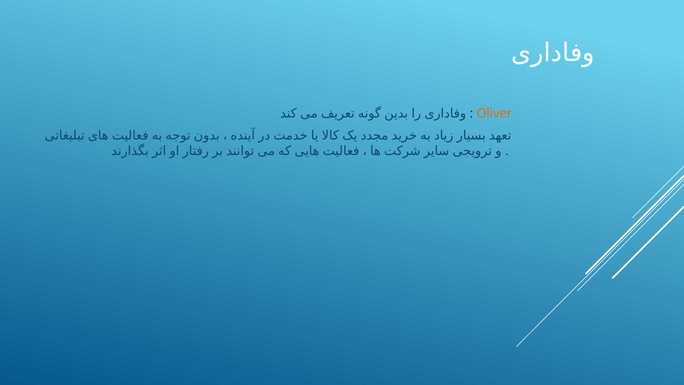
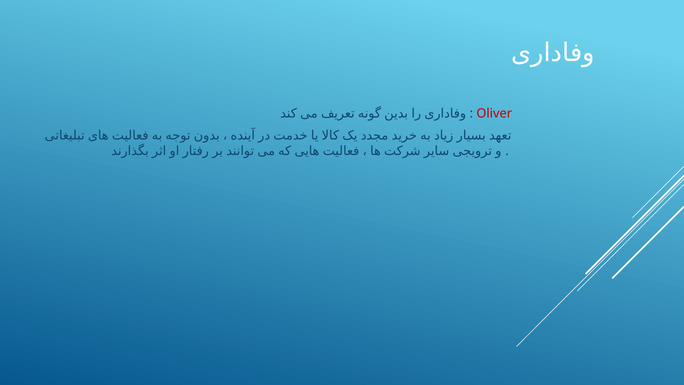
Oliver colour: orange -> red
